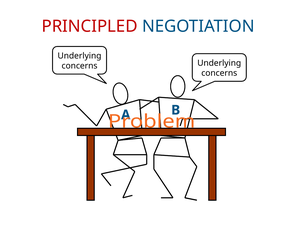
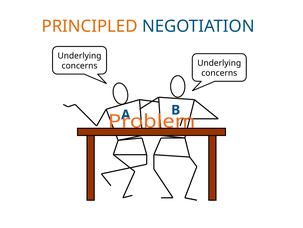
PRINCIPLED colour: red -> orange
